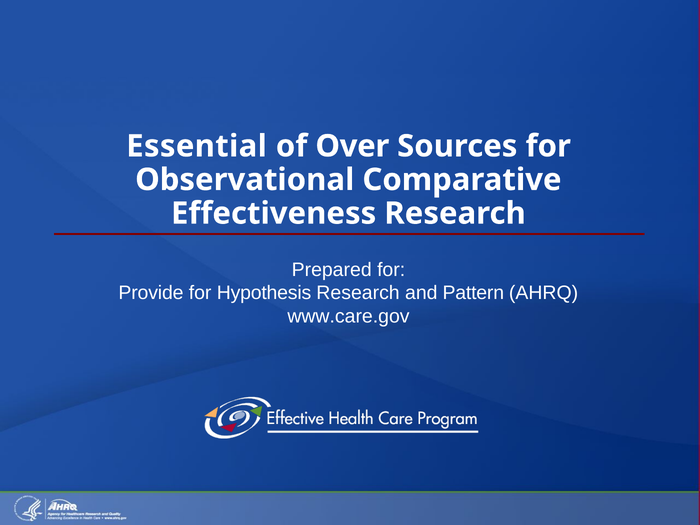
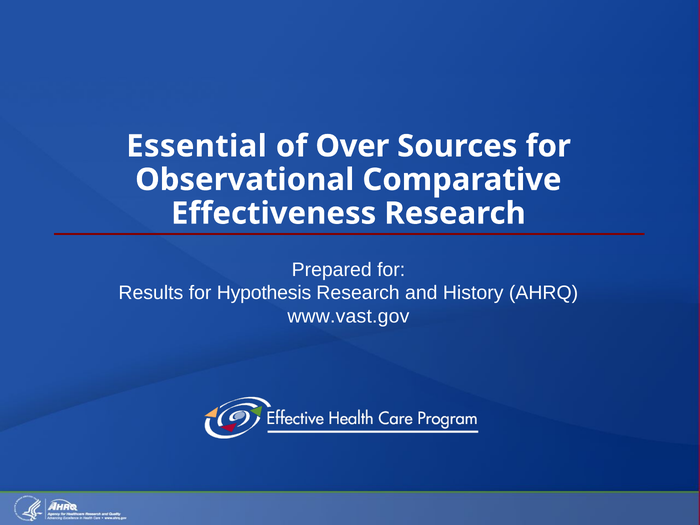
Provide: Provide -> Results
Pattern: Pattern -> History
www.care.gov: www.care.gov -> www.vast.gov
